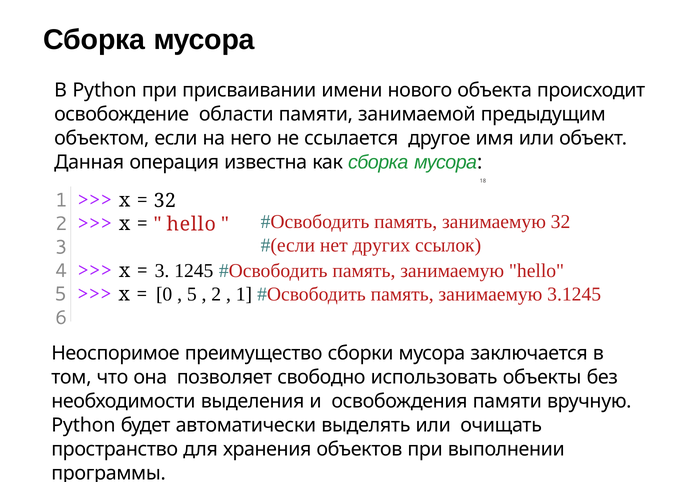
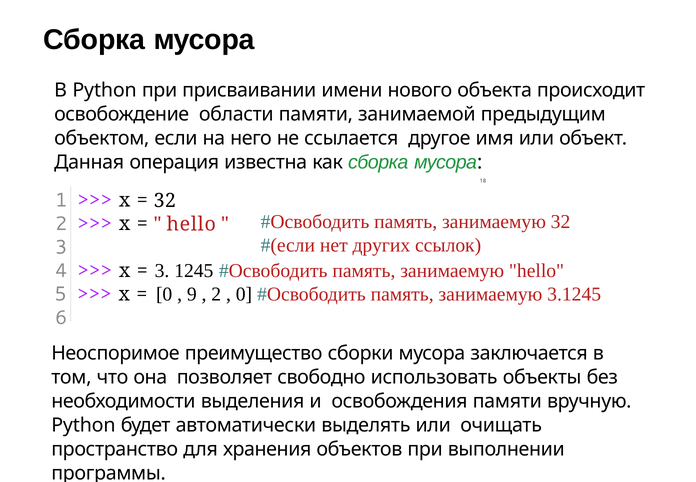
5 at (192, 294): 5 -> 9
1 at (244, 294): 1 -> 0
